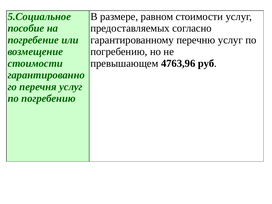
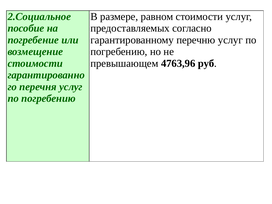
5.Социальное: 5.Социальное -> 2.Социальное
